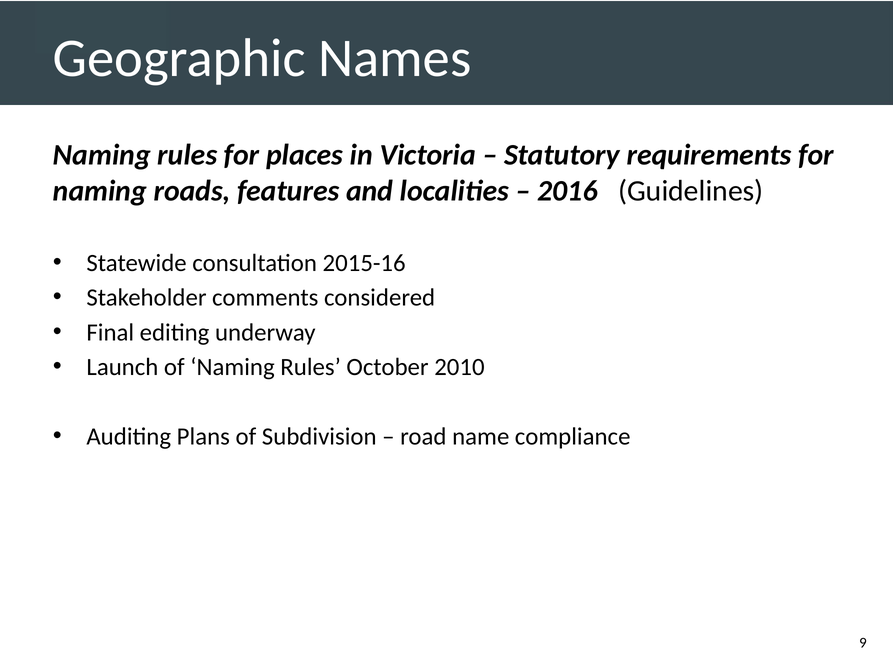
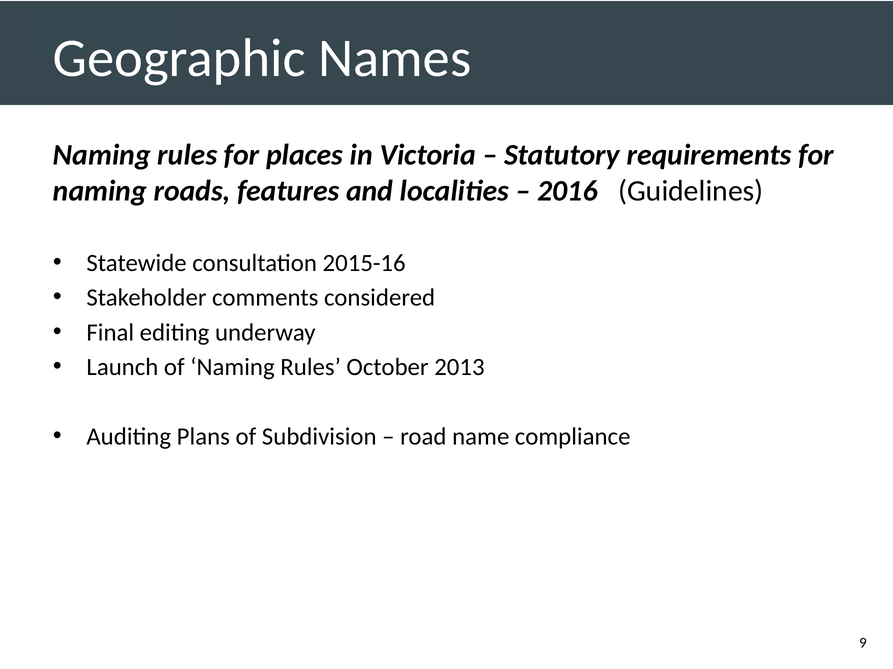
2010: 2010 -> 2013
